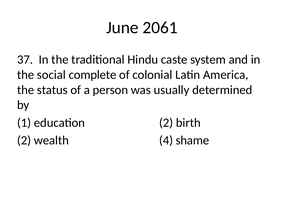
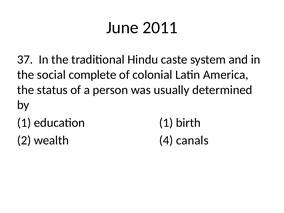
2061: 2061 -> 2011
education 2: 2 -> 1
shame: shame -> canals
